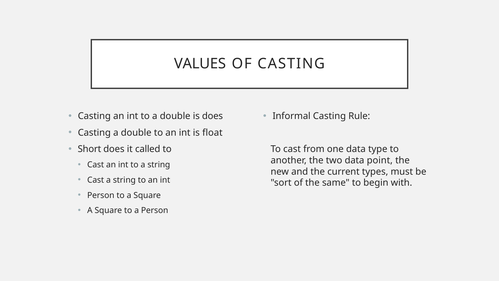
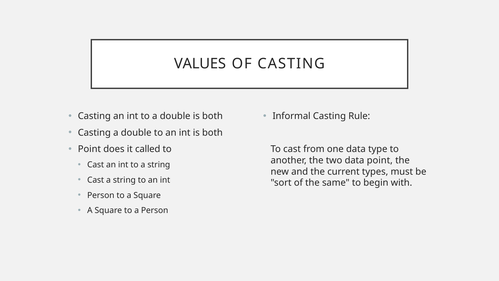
double is does: does -> both
int is float: float -> both
Short at (89, 149): Short -> Point
